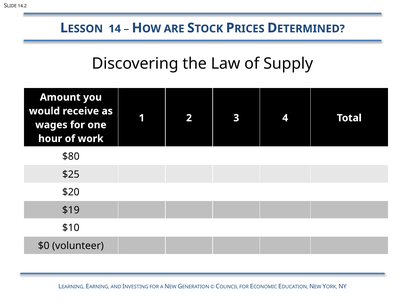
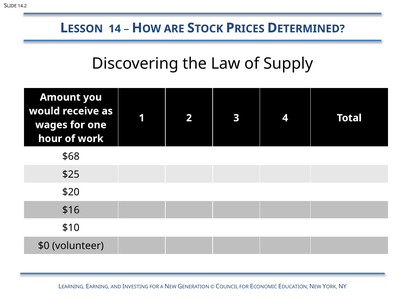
$80: $80 -> $68
$19: $19 -> $16
